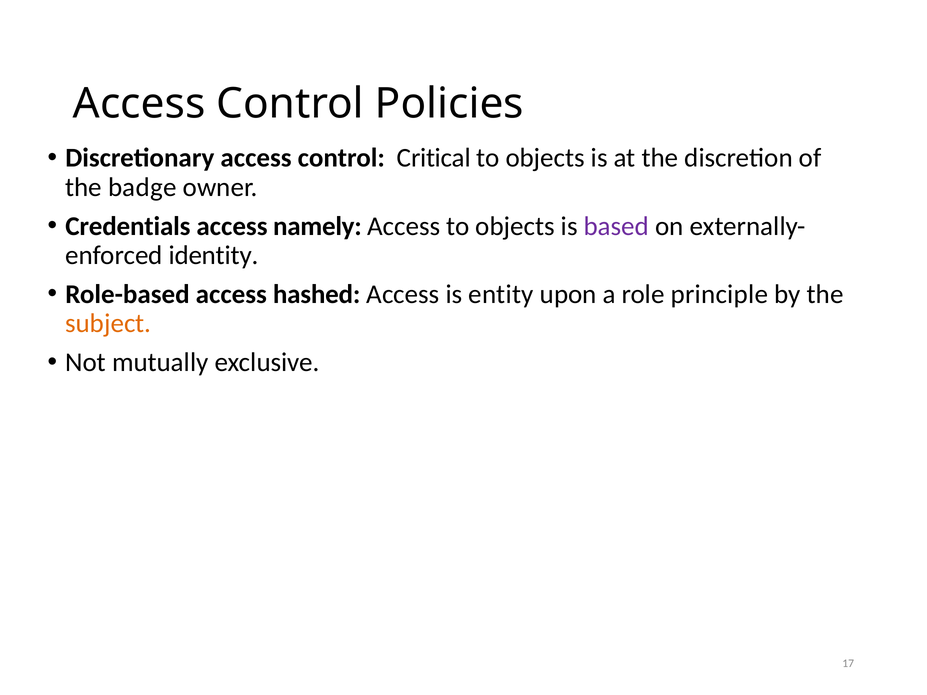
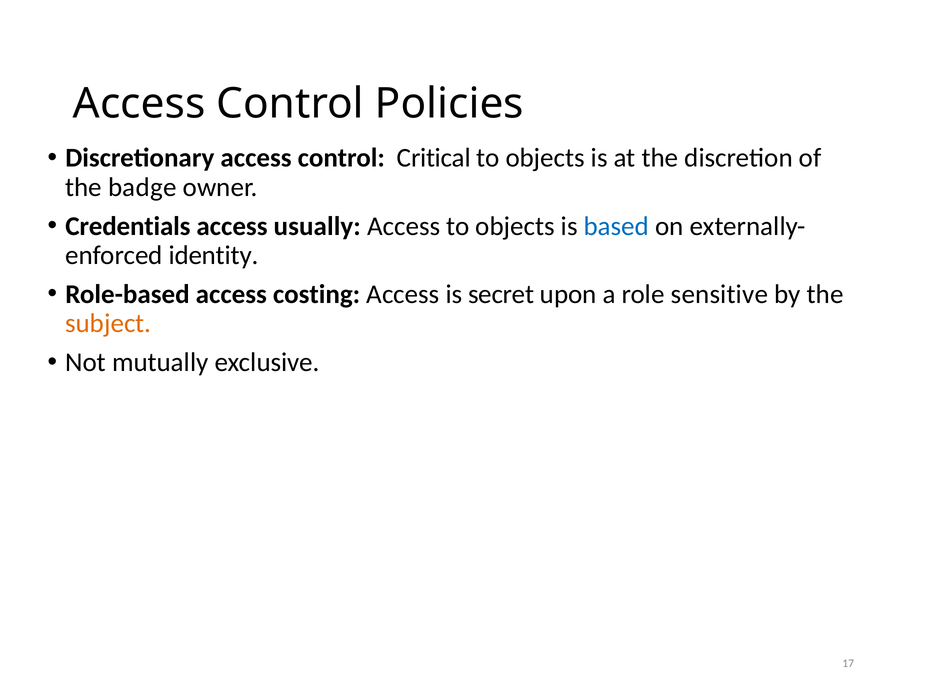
namely: namely -> usually
based colour: purple -> blue
hashed: hashed -> costing
entity: entity -> secret
principle: principle -> sensitive
